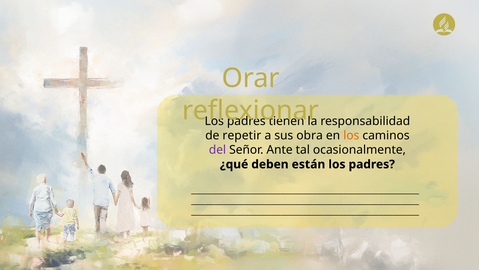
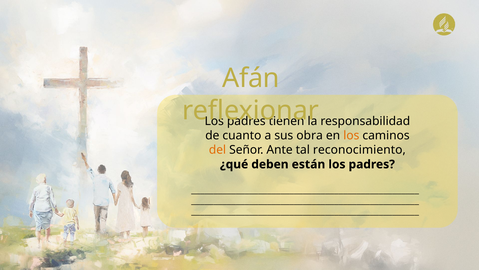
Orar: Orar -> Afán
repetir: repetir -> cuanto
del colour: purple -> orange
ocasionalmente: ocasionalmente -> reconocimiento
